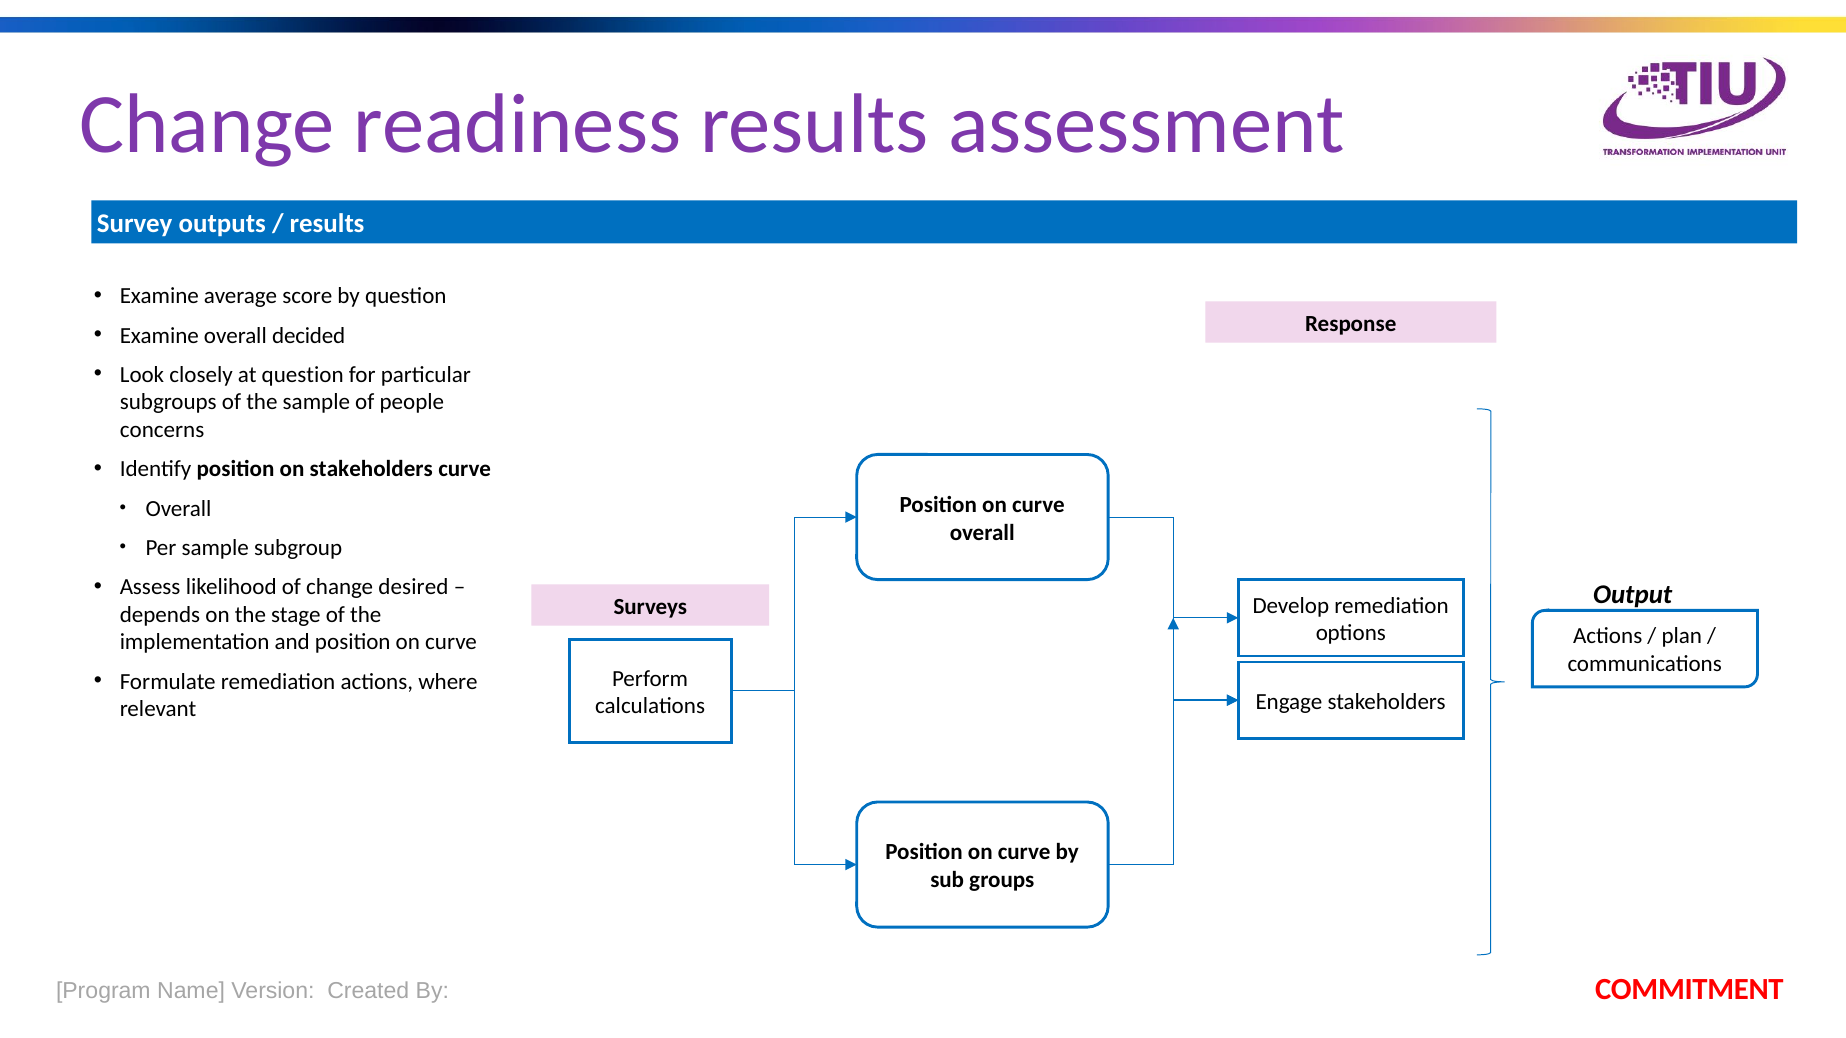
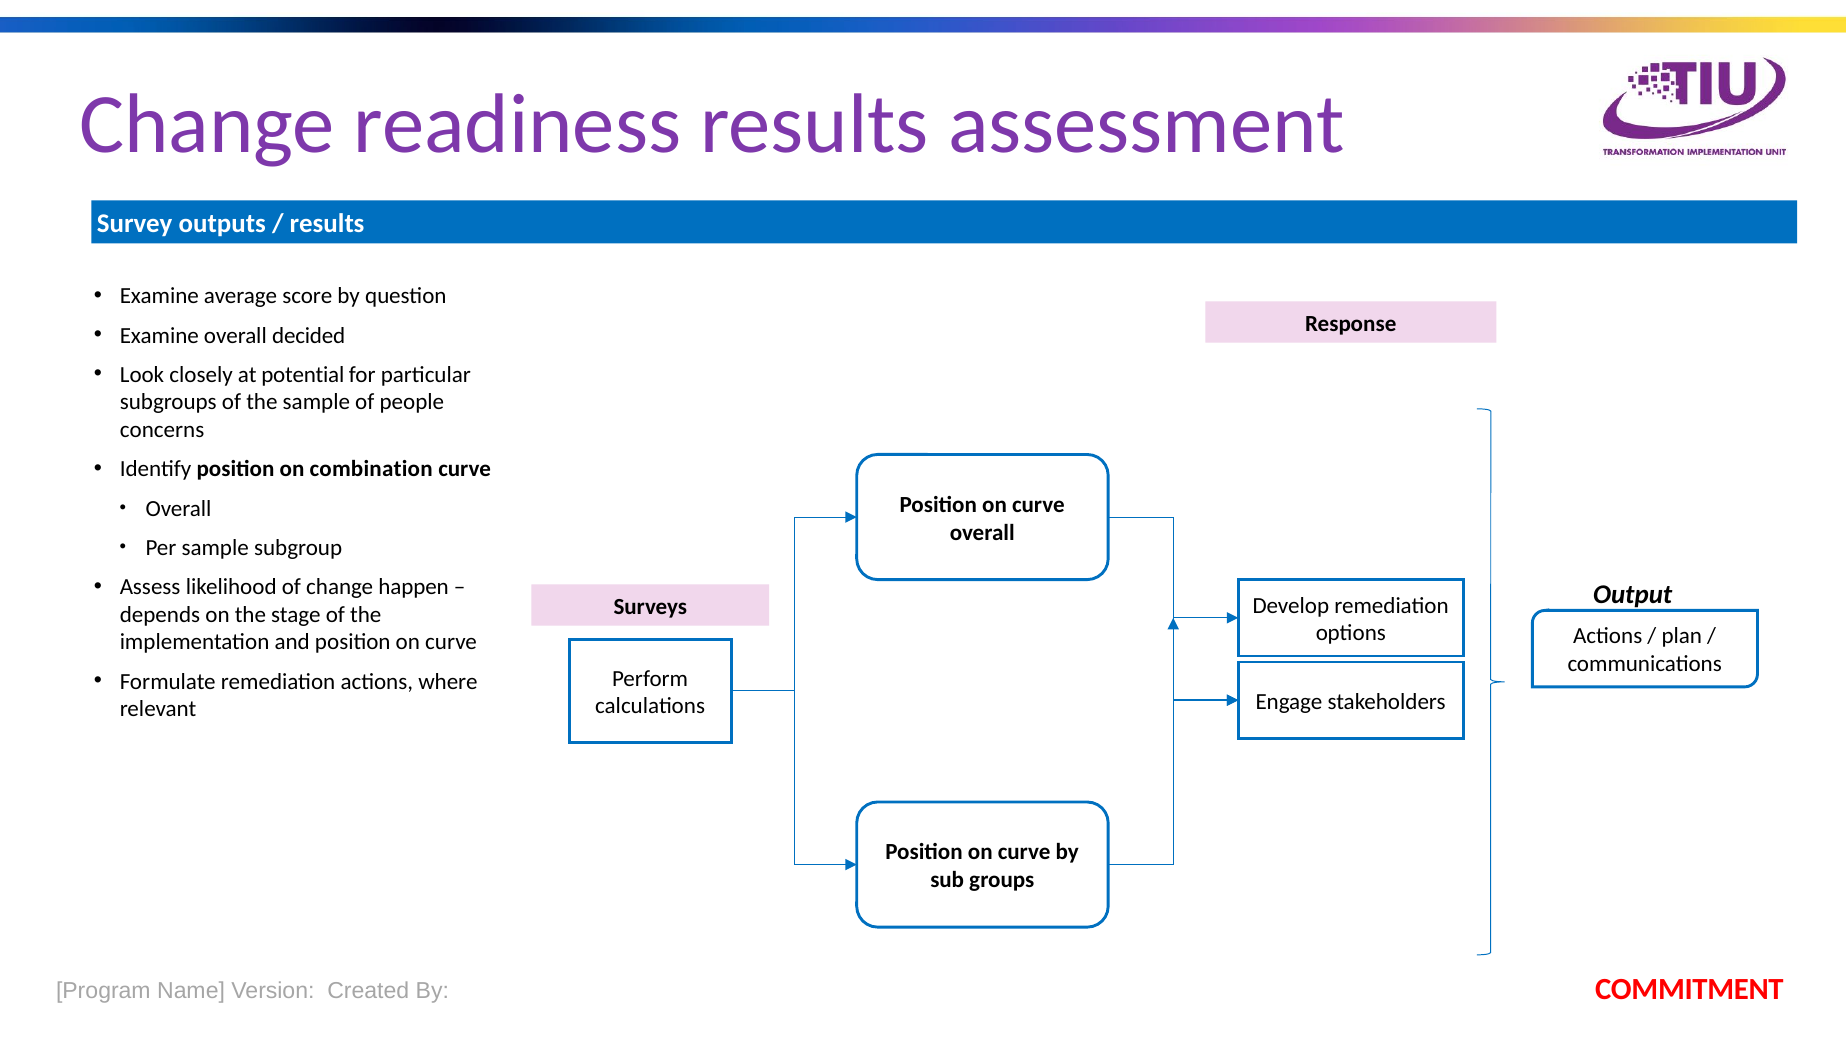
at question: question -> potential
on stakeholders: stakeholders -> combination
desired: desired -> happen
